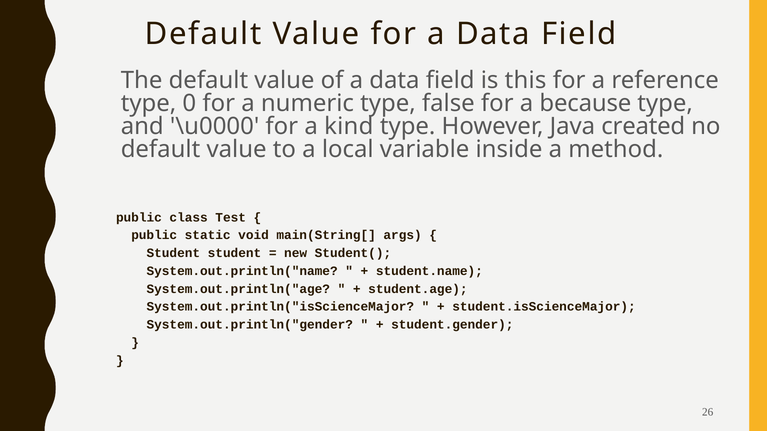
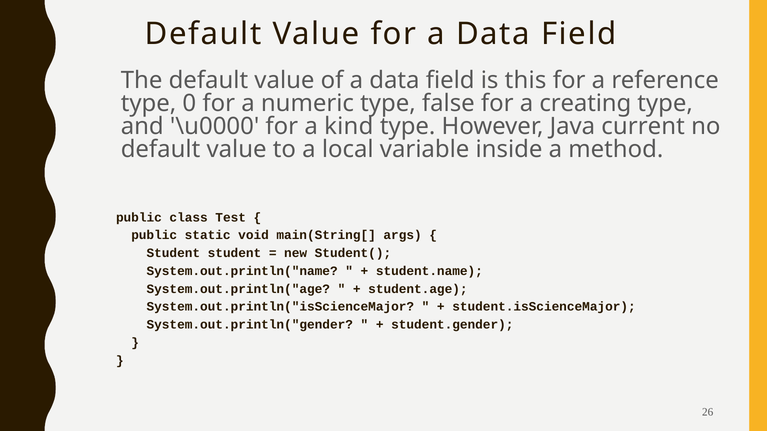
because: because -> creating
created: created -> current
